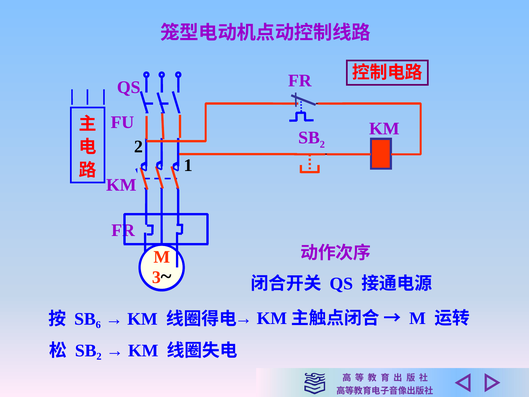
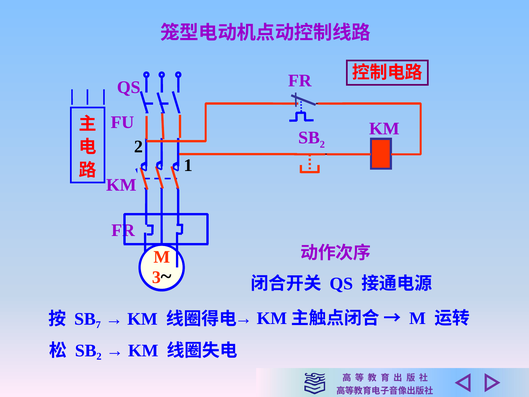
6: 6 -> 7
